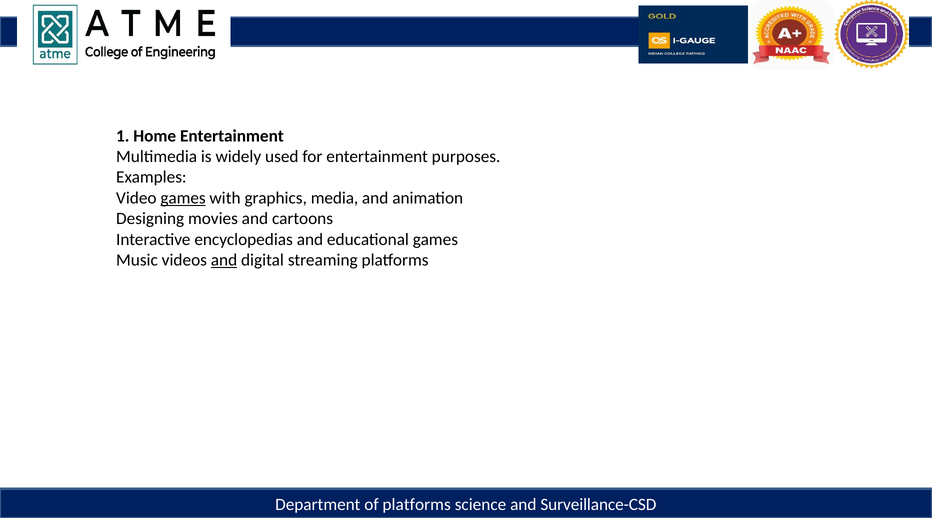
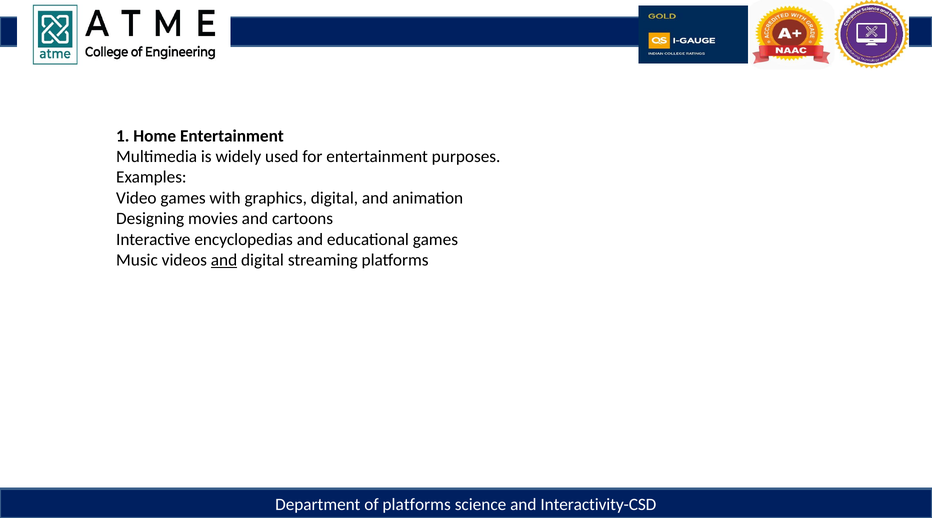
games at (183, 198) underline: present -> none
graphics media: media -> digital
Surveillance-CSD: Surveillance-CSD -> Interactivity-CSD
